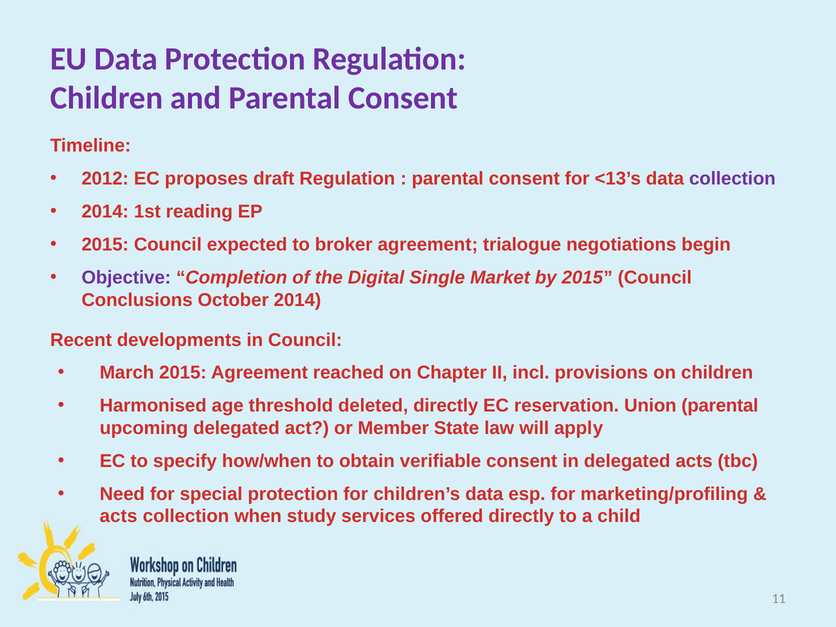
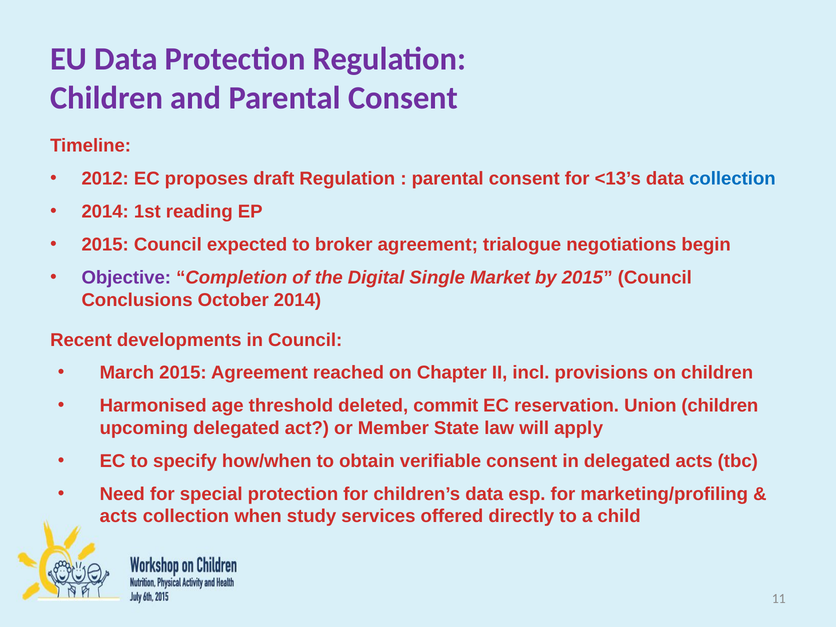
collection at (732, 179) colour: purple -> blue
deleted directly: directly -> commit
Union parental: parental -> children
